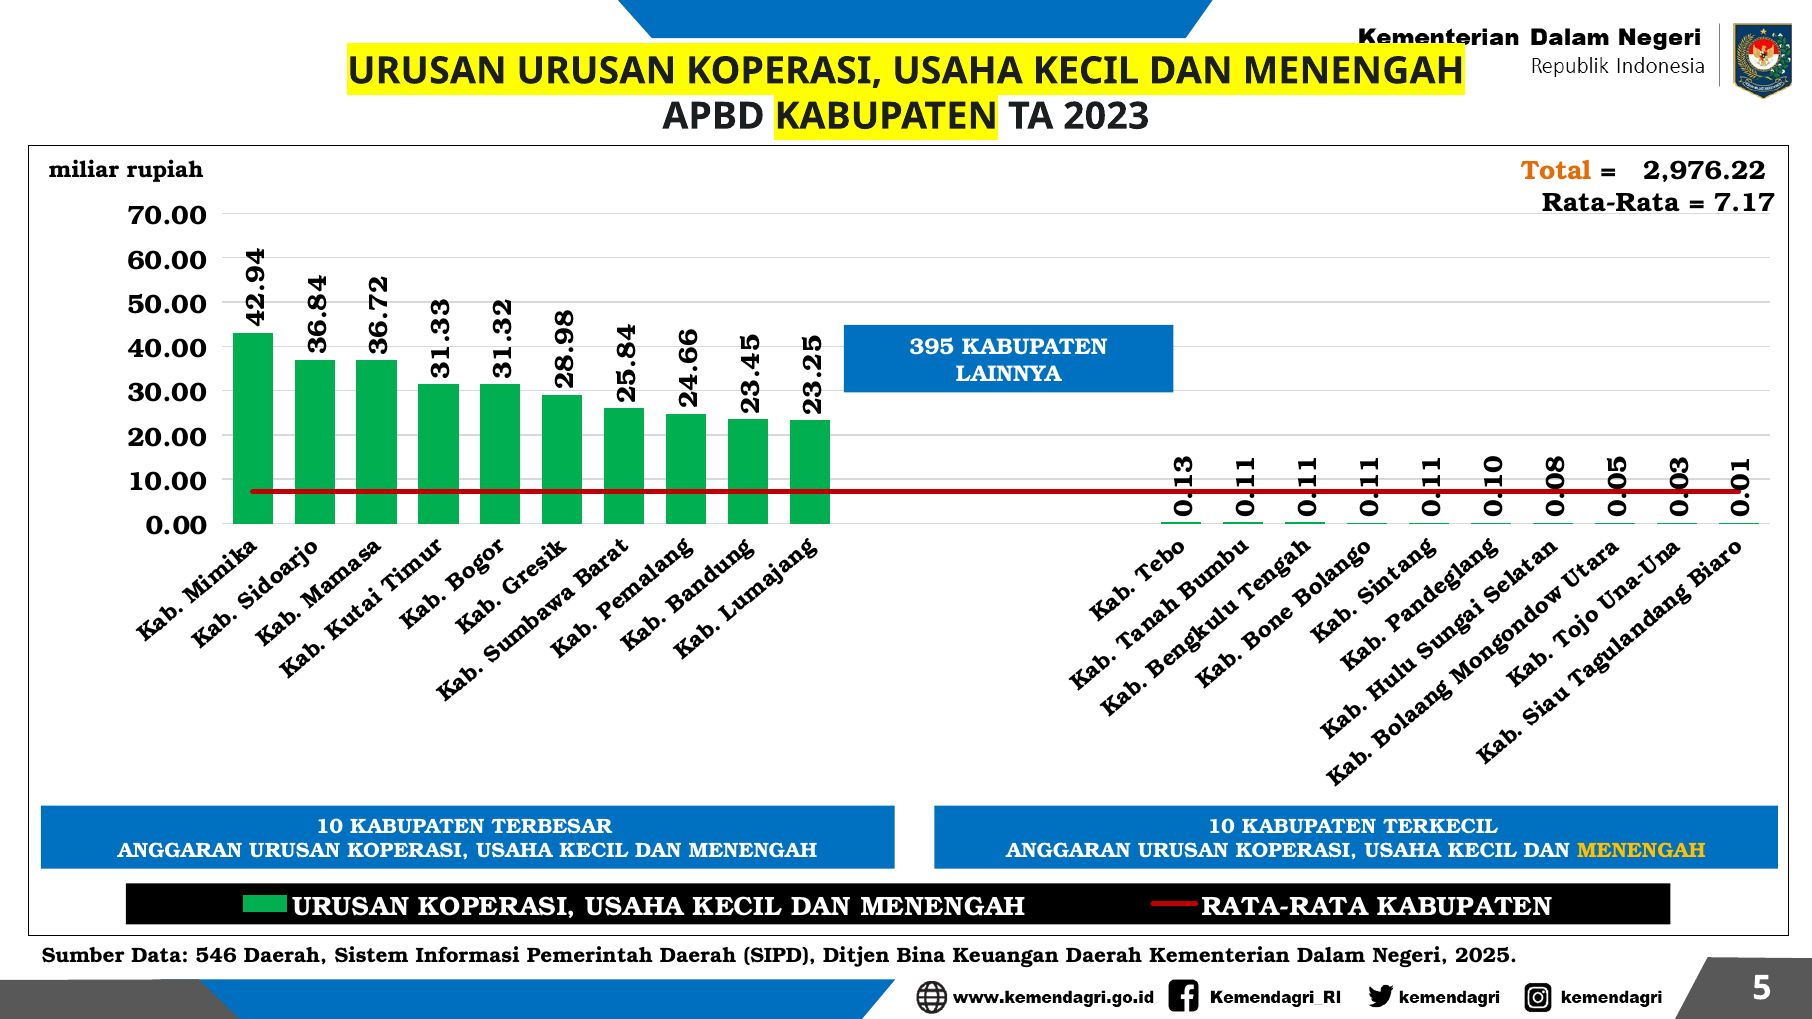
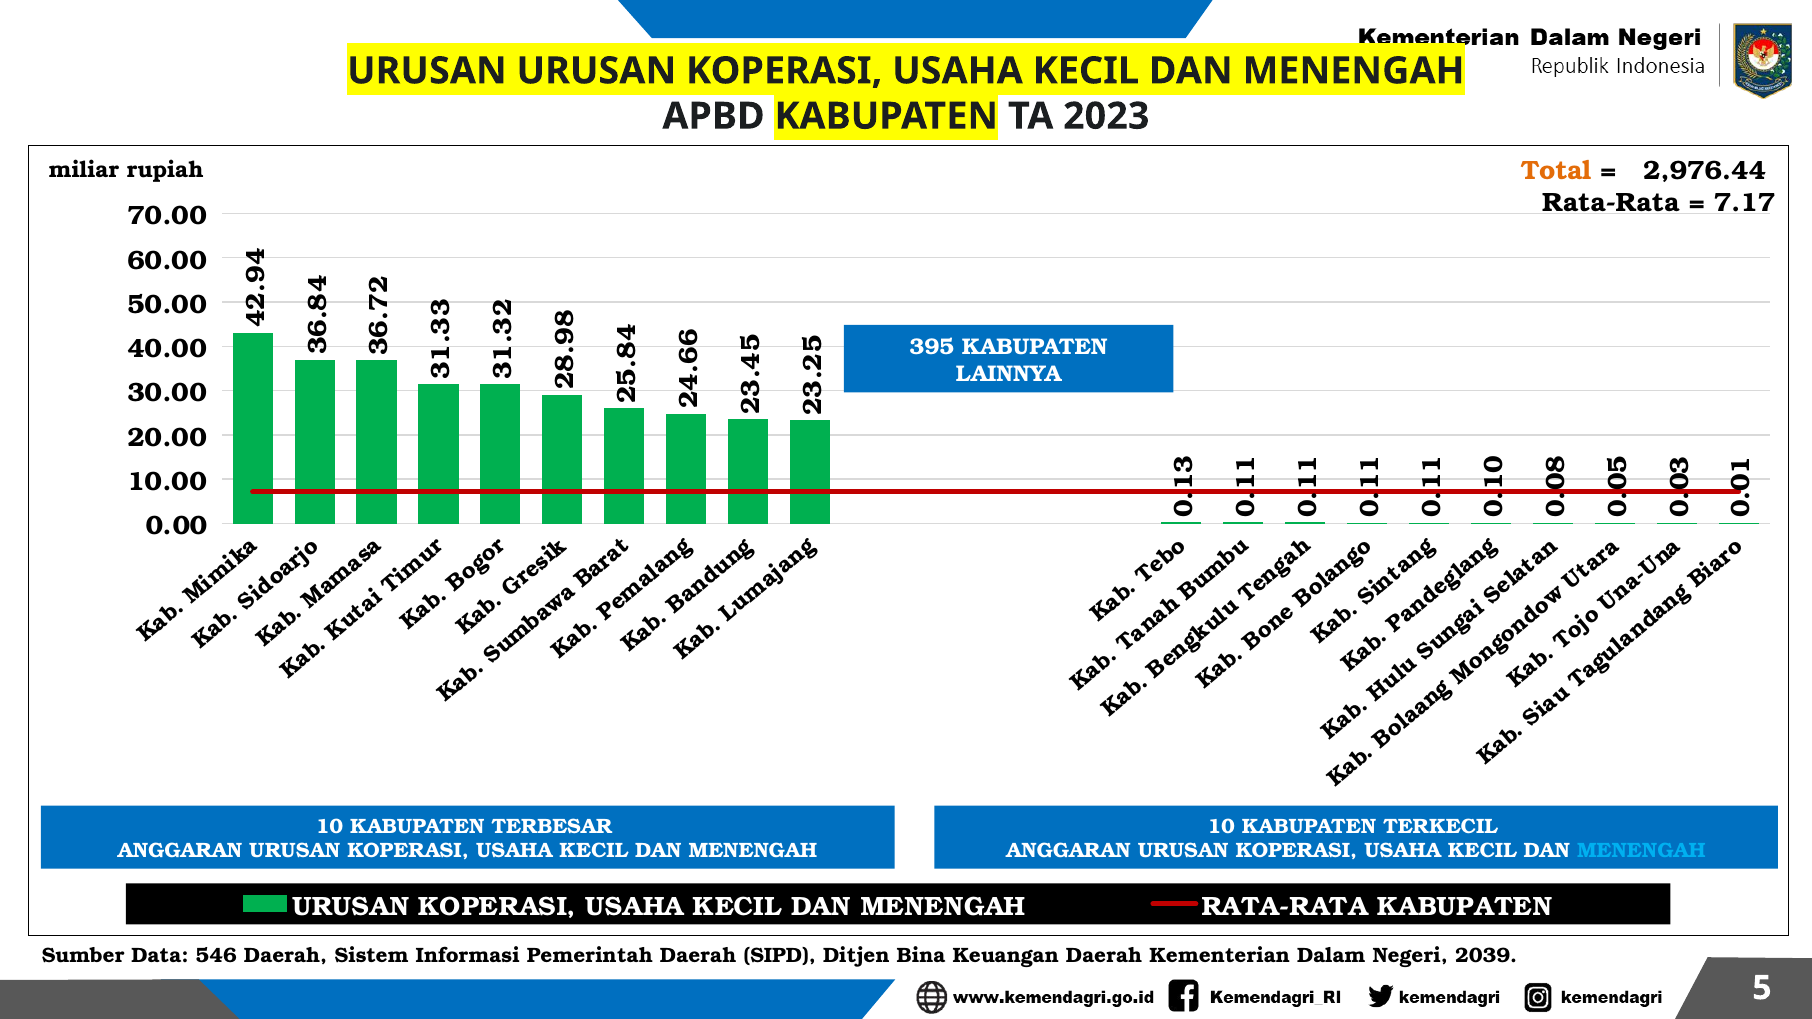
2,976.22: 2,976.22 -> 2,976.44
MENENGAH at (1641, 851) colour: yellow -> light blue
2025: 2025 -> 2039
